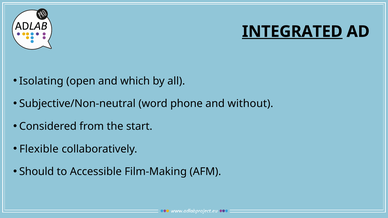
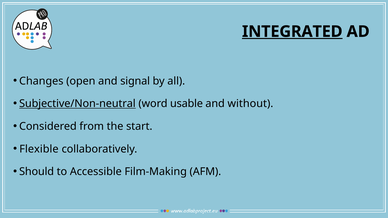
Isolating: Isolating -> Changes
which: which -> signal
Subjective/Non-neutral underline: none -> present
phone: phone -> usable
